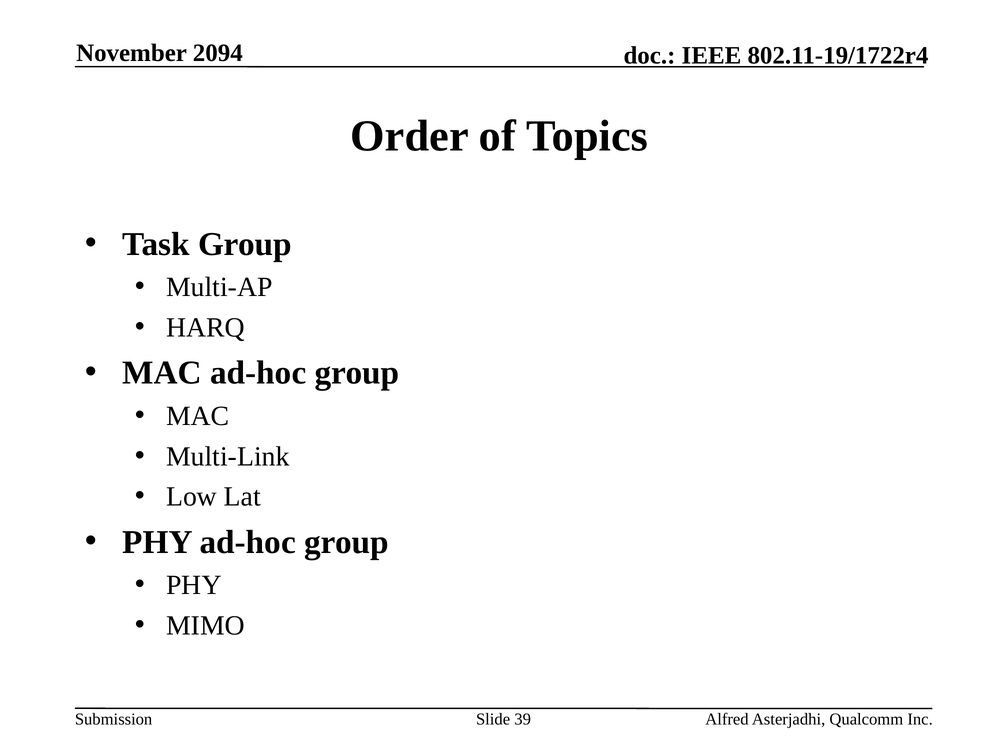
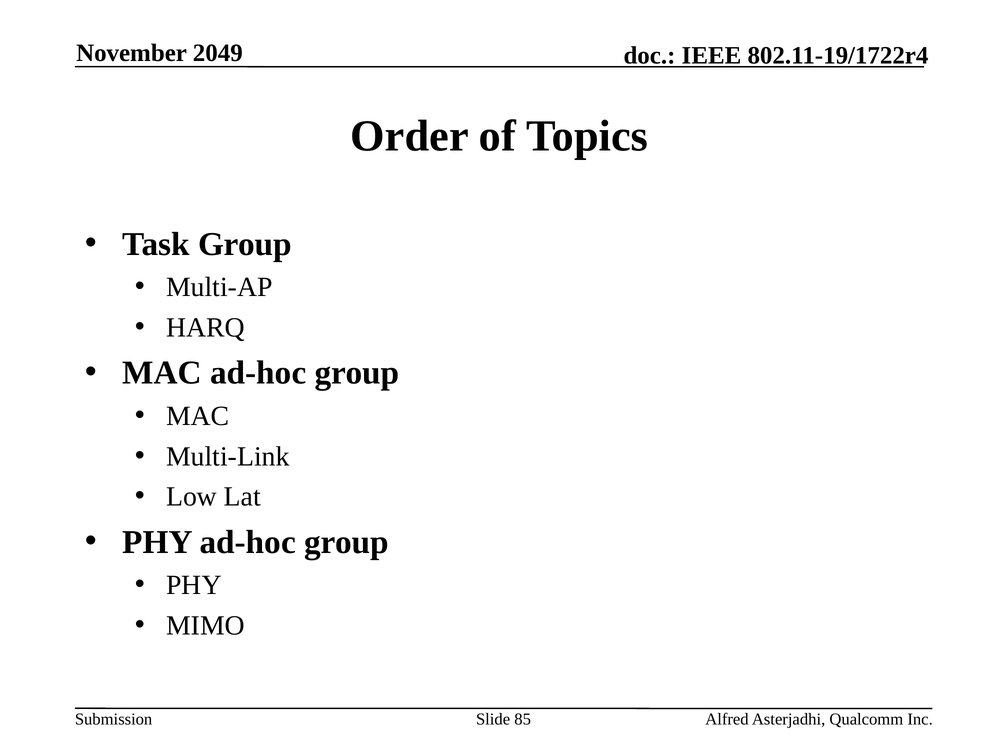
2094: 2094 -> 2049
39: 39 -> 85
